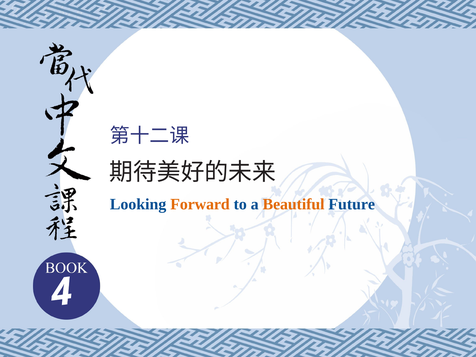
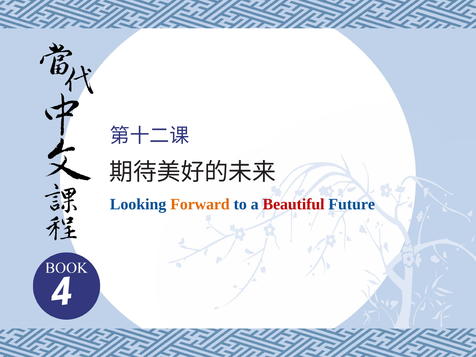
Beautiful colour: orange -> red
